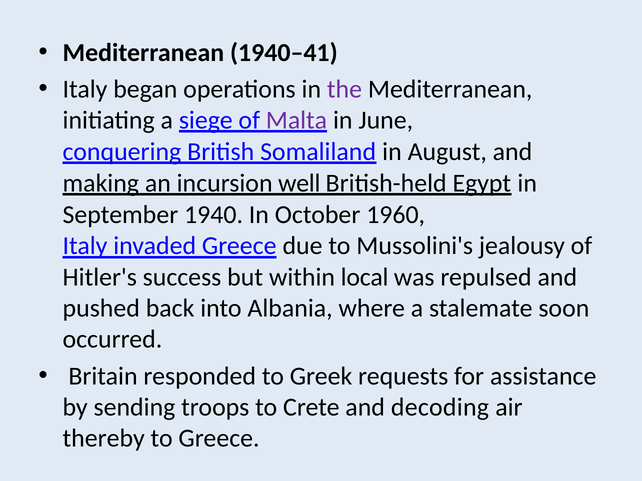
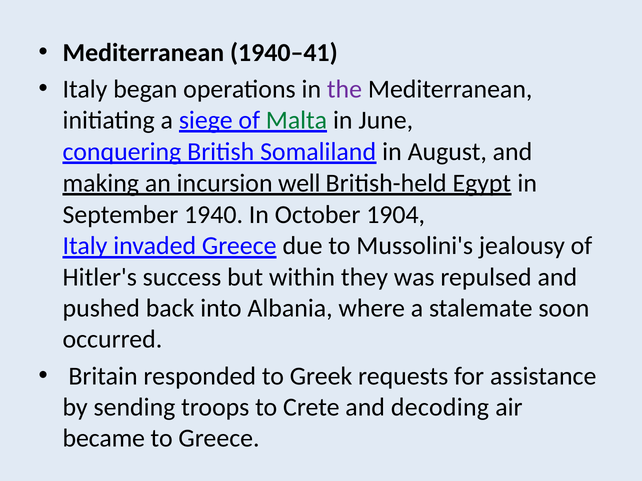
Malta colour: purple -> green
1960: 1960 -> 1904
local: local -> they
thereby: thereby -> became
